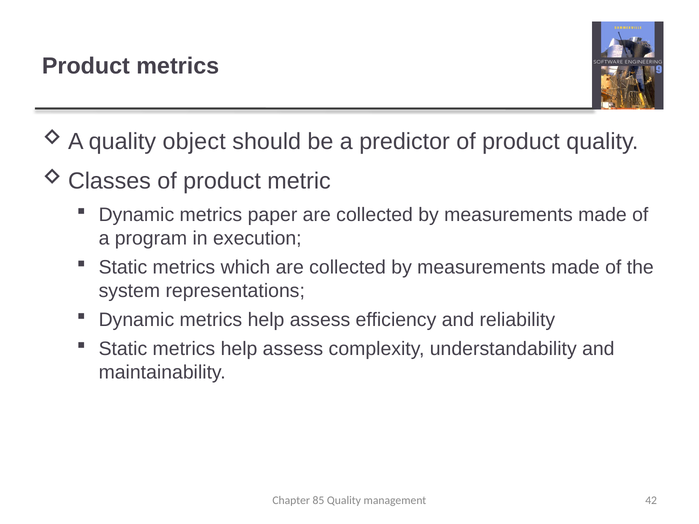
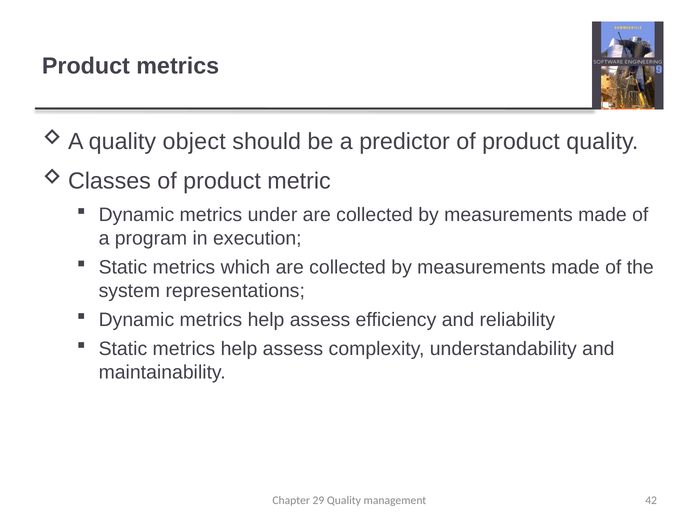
paper: paper -> under
85: 85 -> 29
